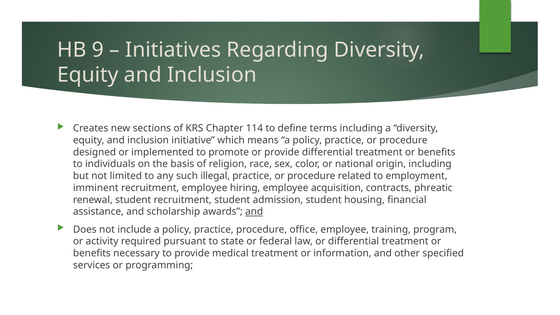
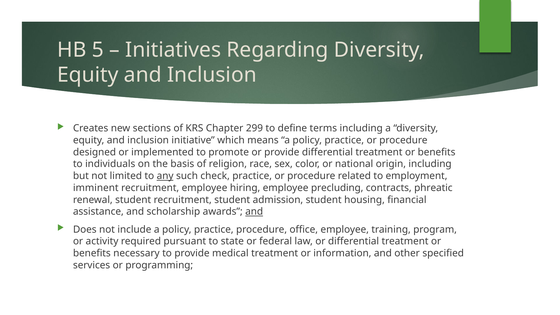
9: 9 -> 5
114: 114 -> 299
any underline: none -> present
illegal: illegal -> check
acquisition: acquisition -> precluding
